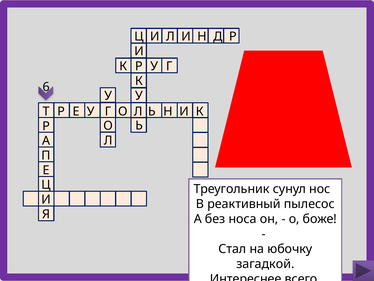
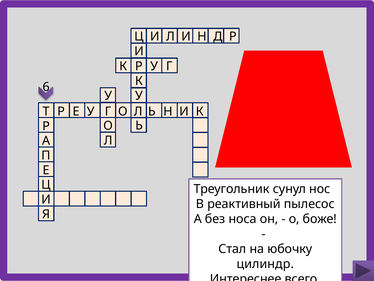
загадкой: загадкой -> цилиндр
